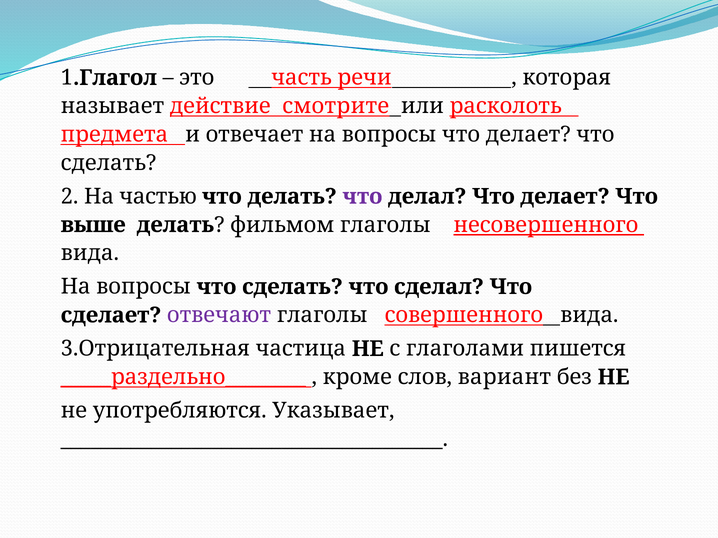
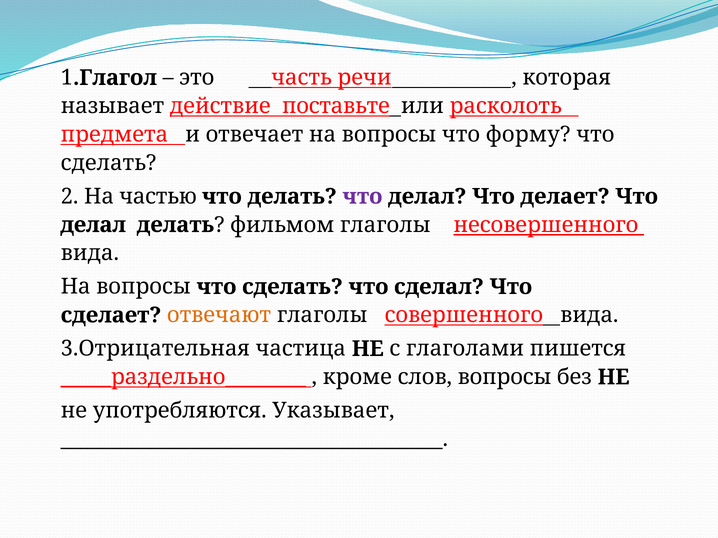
смотрите: смотрите -> поставьте
вопросы что делает: делает -> форму
выше at (93, 225): выше -> делал
отвечают colour: purple -> orange
слов вариант: вариант -> вопросы
